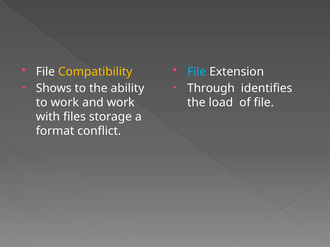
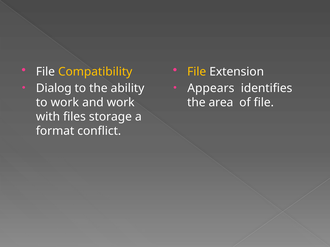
File at (197, 72) colour: light blue -> yellow
Shows: Shows -> Dialog
Through: Through -> Appears
load: load -> area
